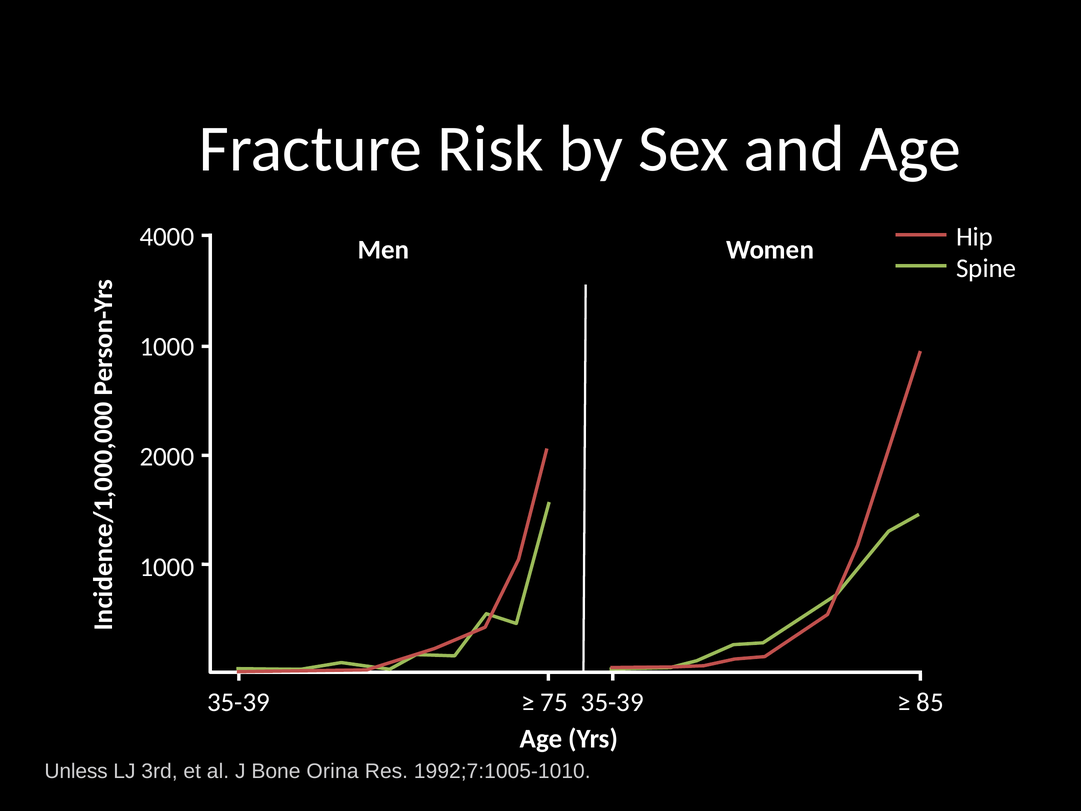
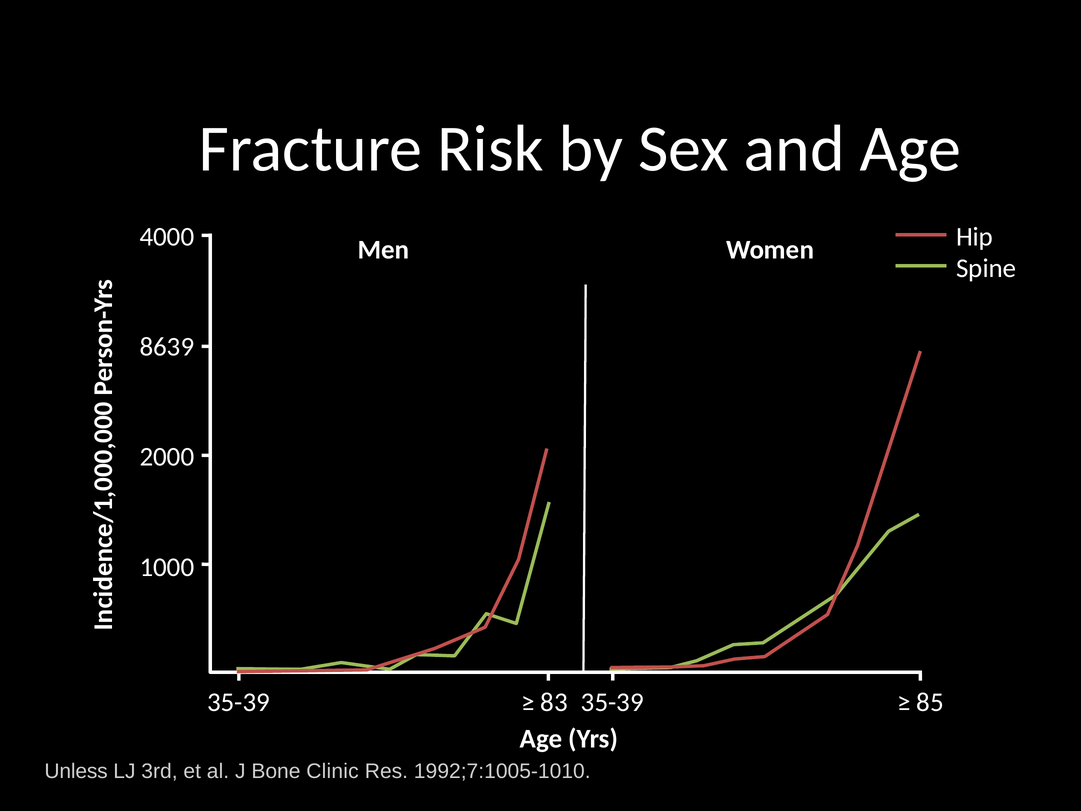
1000 at (167, 347): 1000 -> 8639
75: 75 -> 83
Orina: Orina -> Clinic
